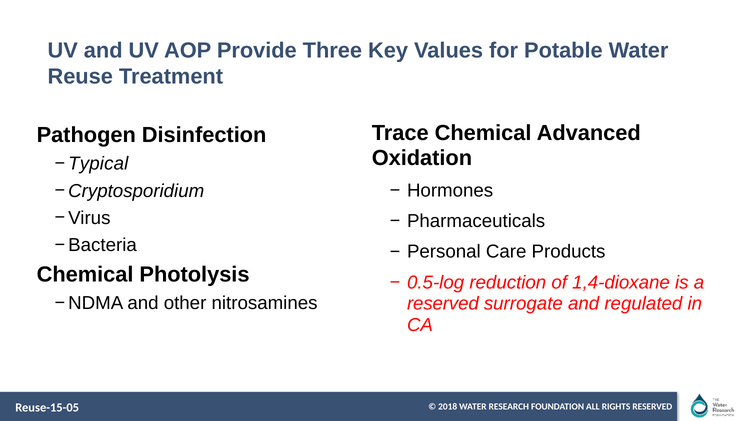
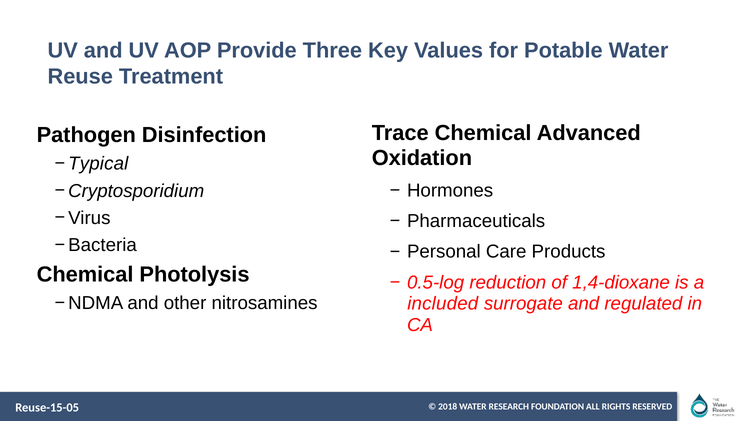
reserved at (443, 304): reserved -> included
